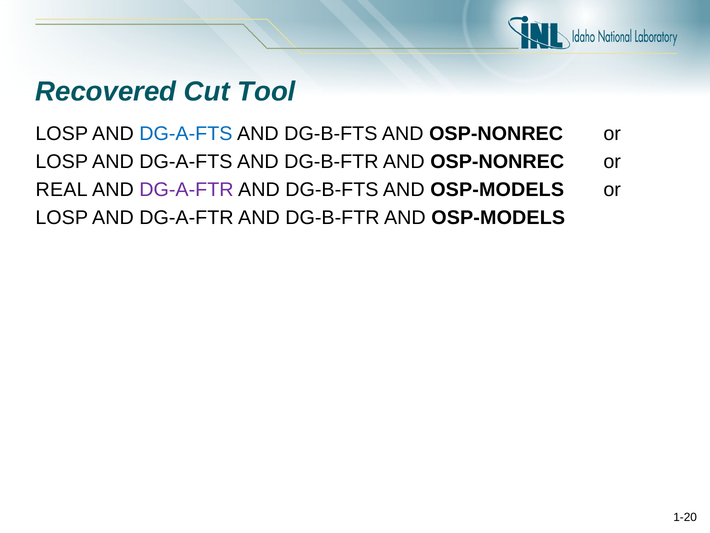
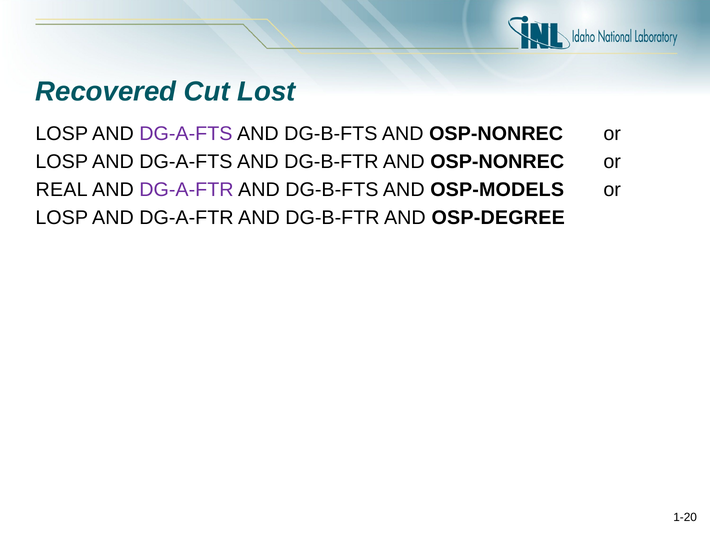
Tool: Tool -> Lost
DG-A-FTS at (186, 134) colour: blue -> purple
DG-B-FTR AND OSP-MODELS: OSP-MODELS -> OSP-DEGREE
